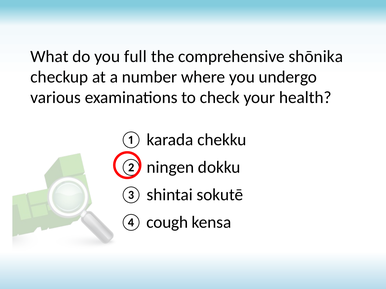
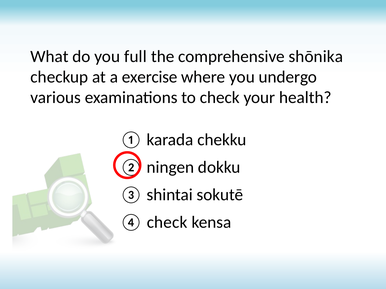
number: number -> exercise
④ cough: cough -> check
